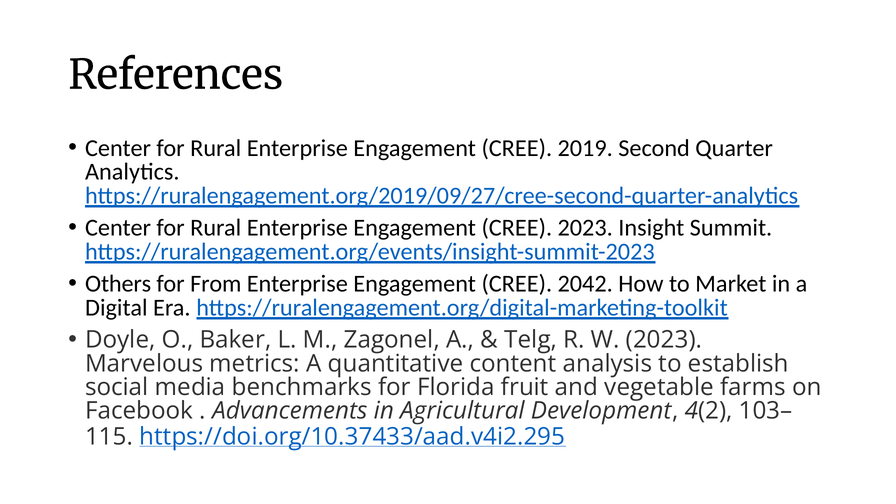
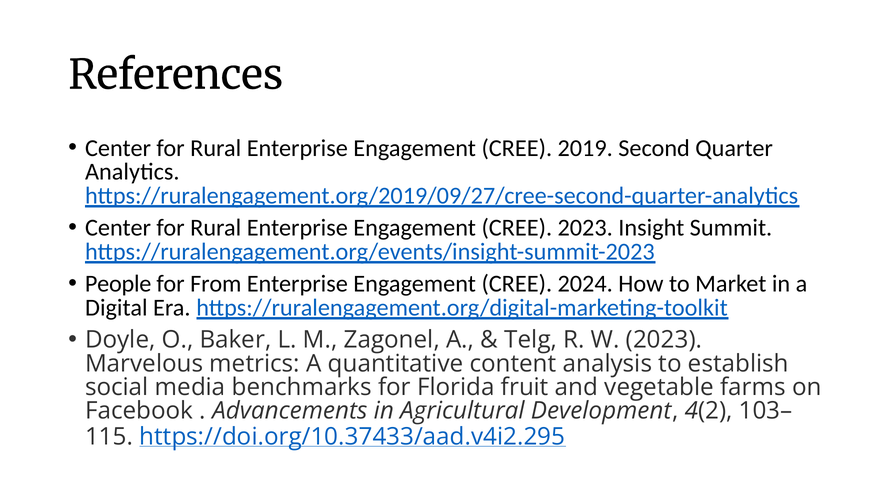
Others: Others -> People
2042: 2042 -> 2024
